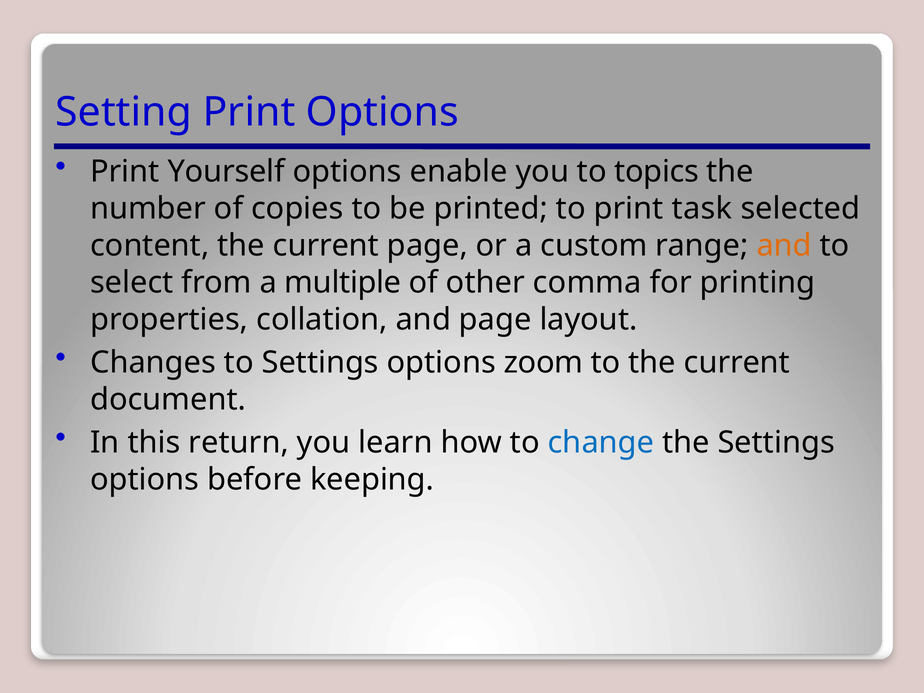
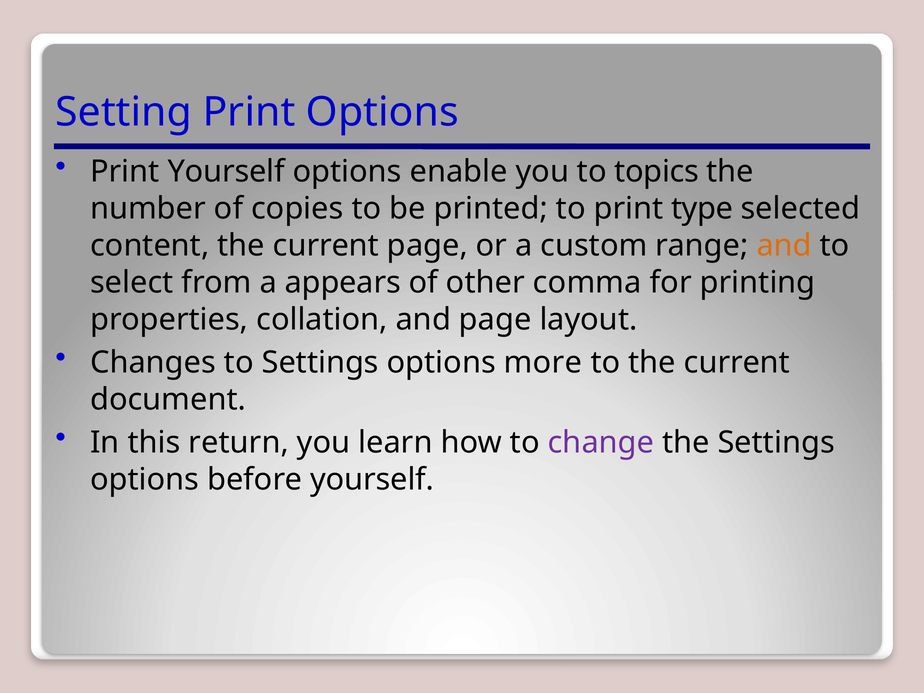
task: task -> type
multiple: multiple -> appears
zoom: zoom -> more
change colour: blue -> purple
before keeping: keeping -> yourself
